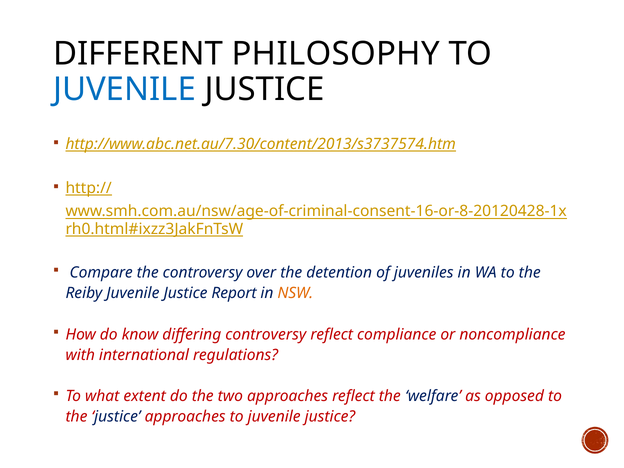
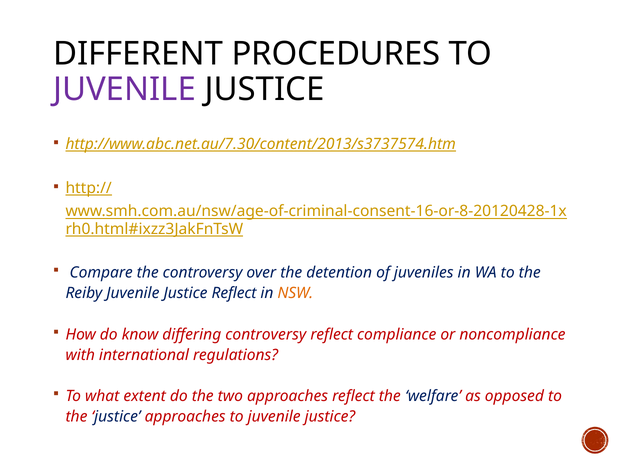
PHILOSOPHY: PHILOSOPHY -> PROCEDURES
JUVENILE at (125, 89) colour: blue -> purple
Justice Report: Report -> Reflect
